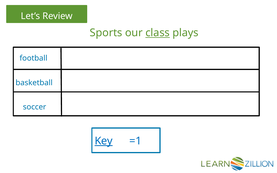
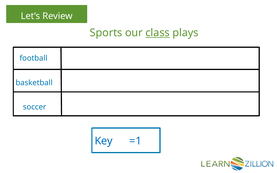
Key underline: present -> none
